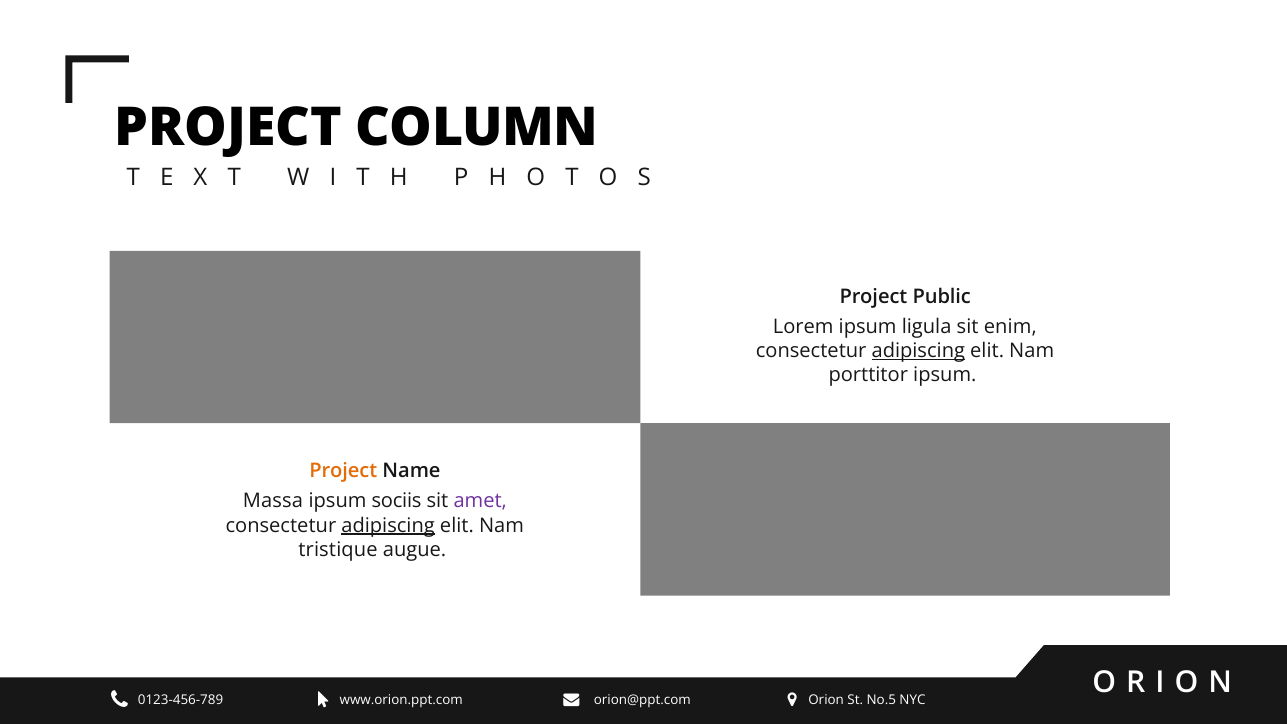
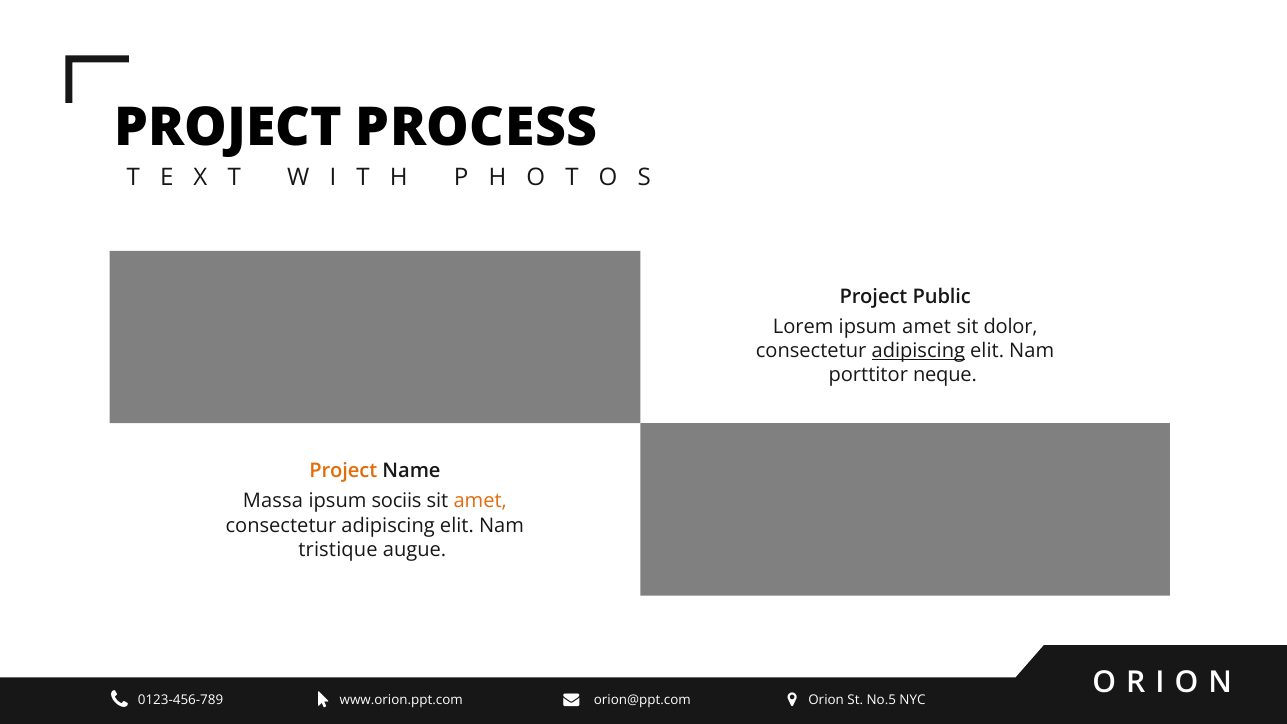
COLUMN: COLUMN -> PROCESS
ipsum ligula: ligula -> amet
enim: enim -> dolor
porttitor ipsum: ipsum -> neque
amet at (480, 501) colour: purple -> orange
adipiscing at (388, 525) underline: present -> none
